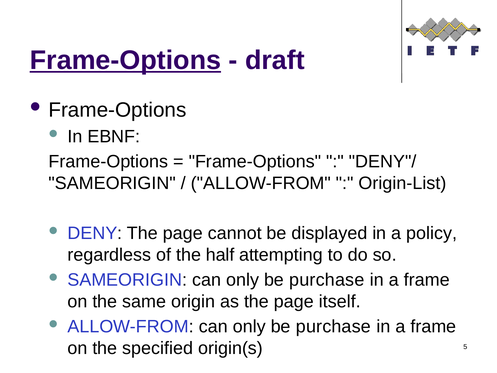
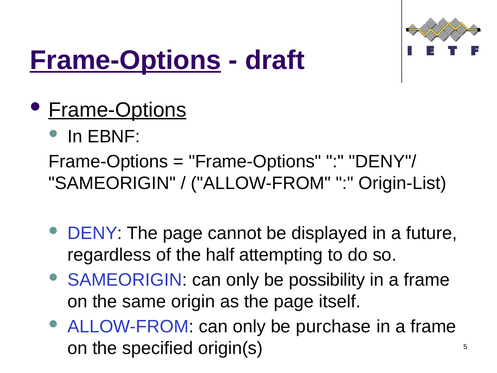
Frame-Options at (117, 110) underline: none -> present
policy: policy -> future
purchase at (327, 280): purchase -> possibility
